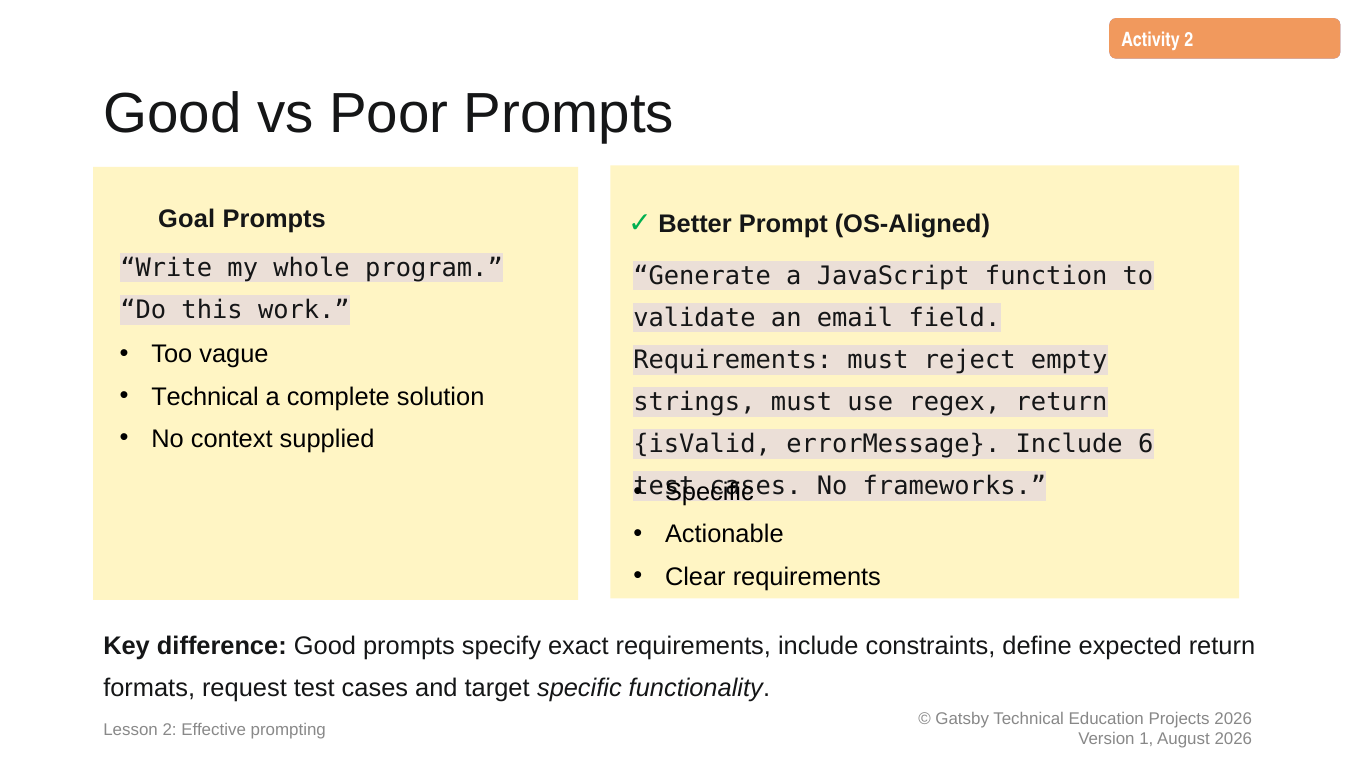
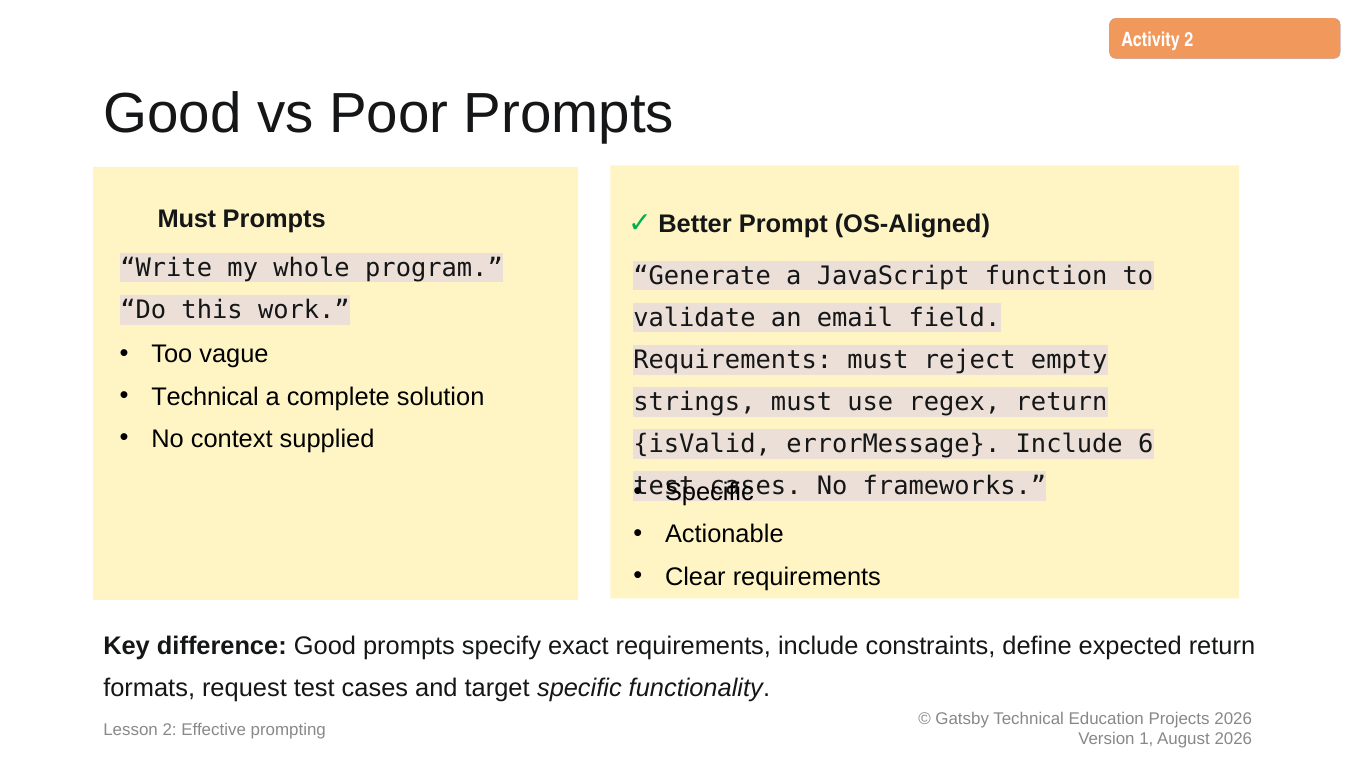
Goal at (187, 219): Goal -> Must
